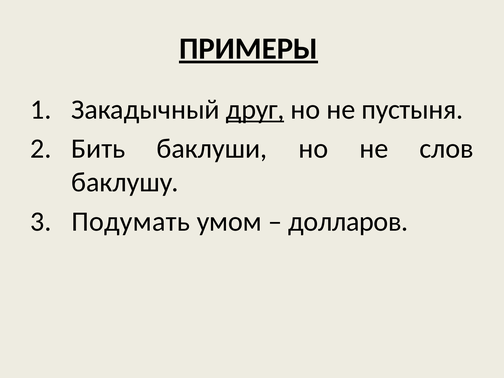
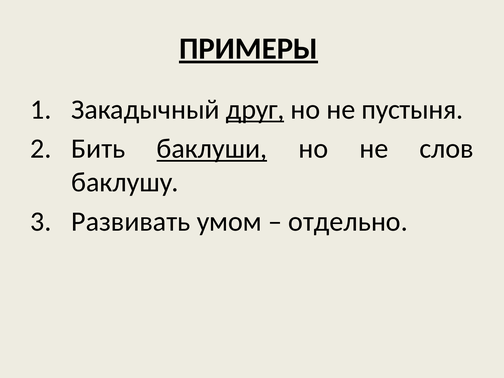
баклуши underline: none -> present
Подумать: Подумать -> Развивать
долларов: долларов -> отдельно
